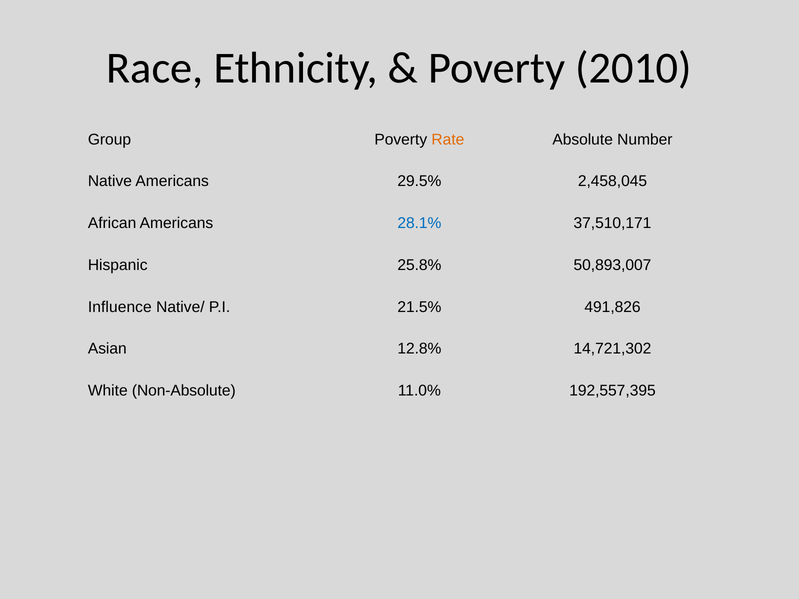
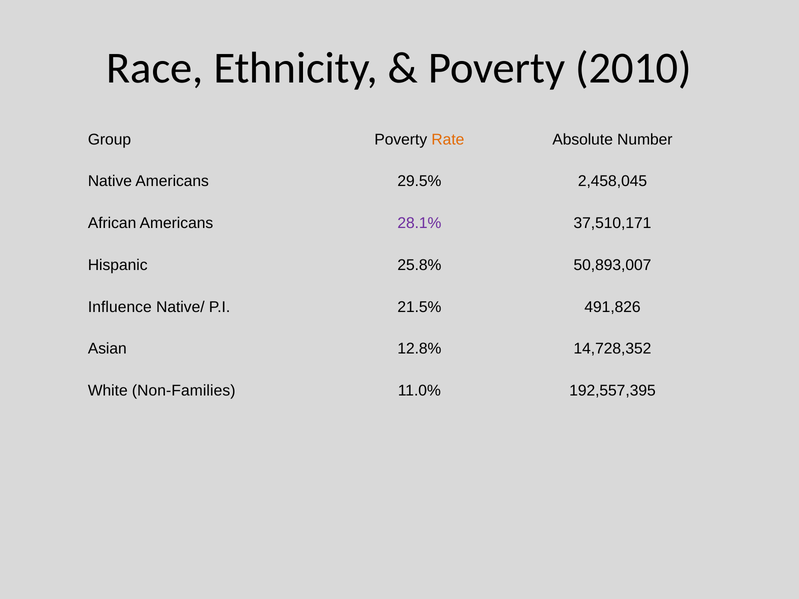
28.1% colour: blue -> purple
14,721,302: 14,721,302 -> 14,728,352
Non-Absolute: Non-Absolute -> Non-Families
